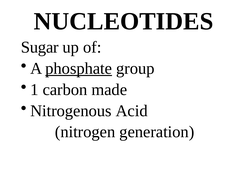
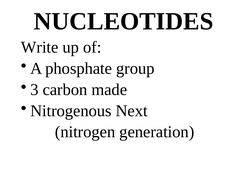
Sugar: Sugar -> Write
phosphate underline: present -> none
1: 1 -> 3
Acid: Acid -> Next
